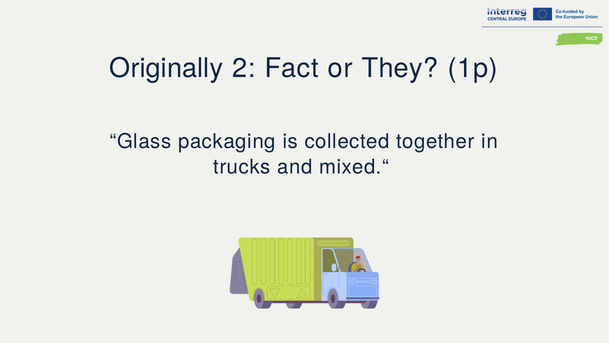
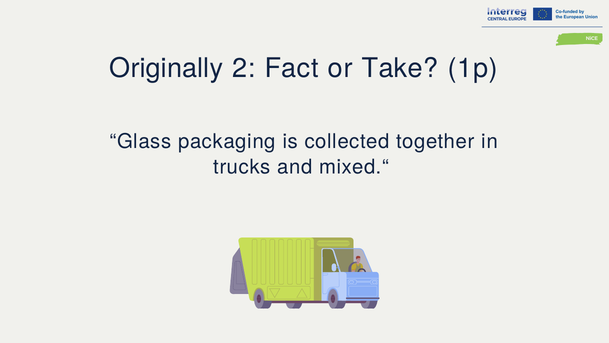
They: They -> Take
